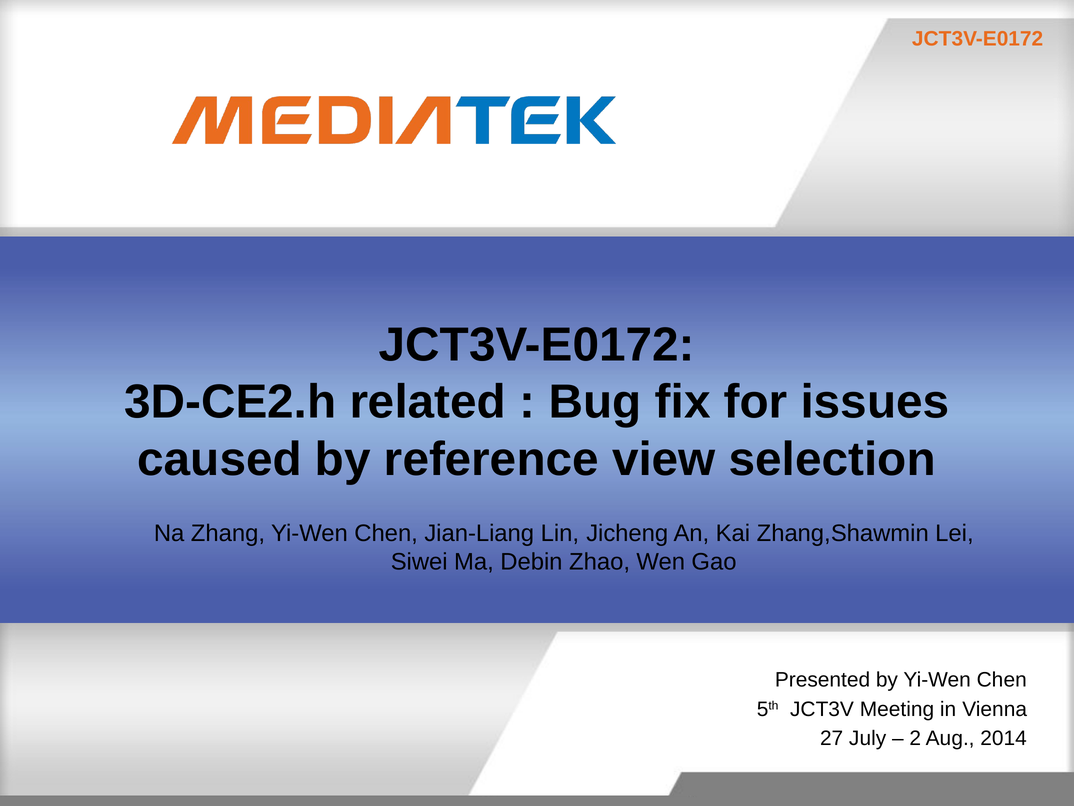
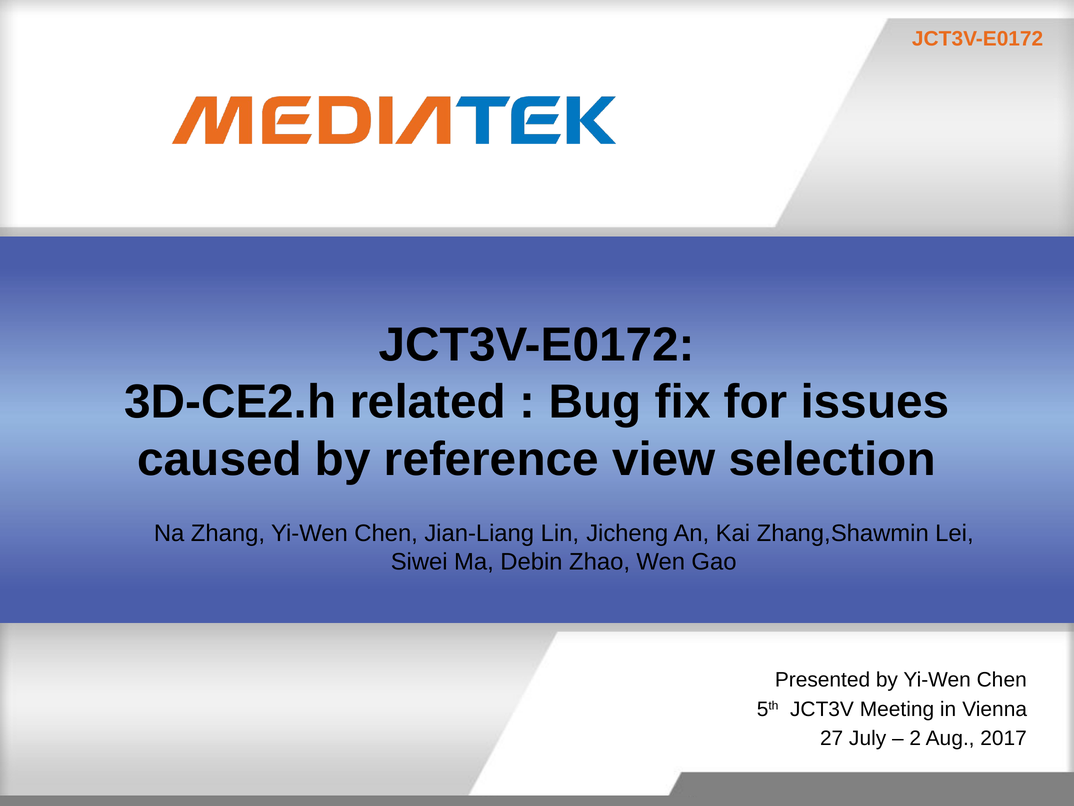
2014: 2014 -> 2017
